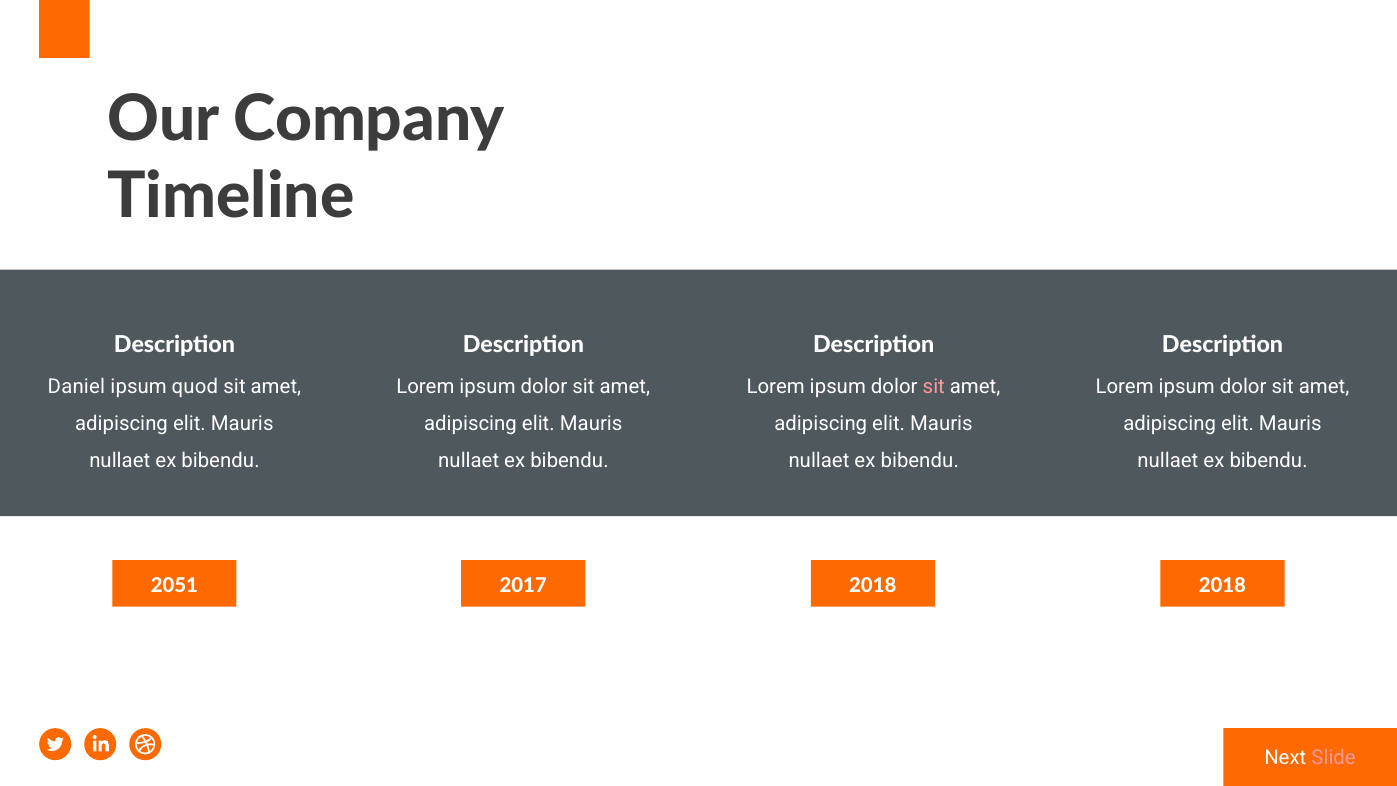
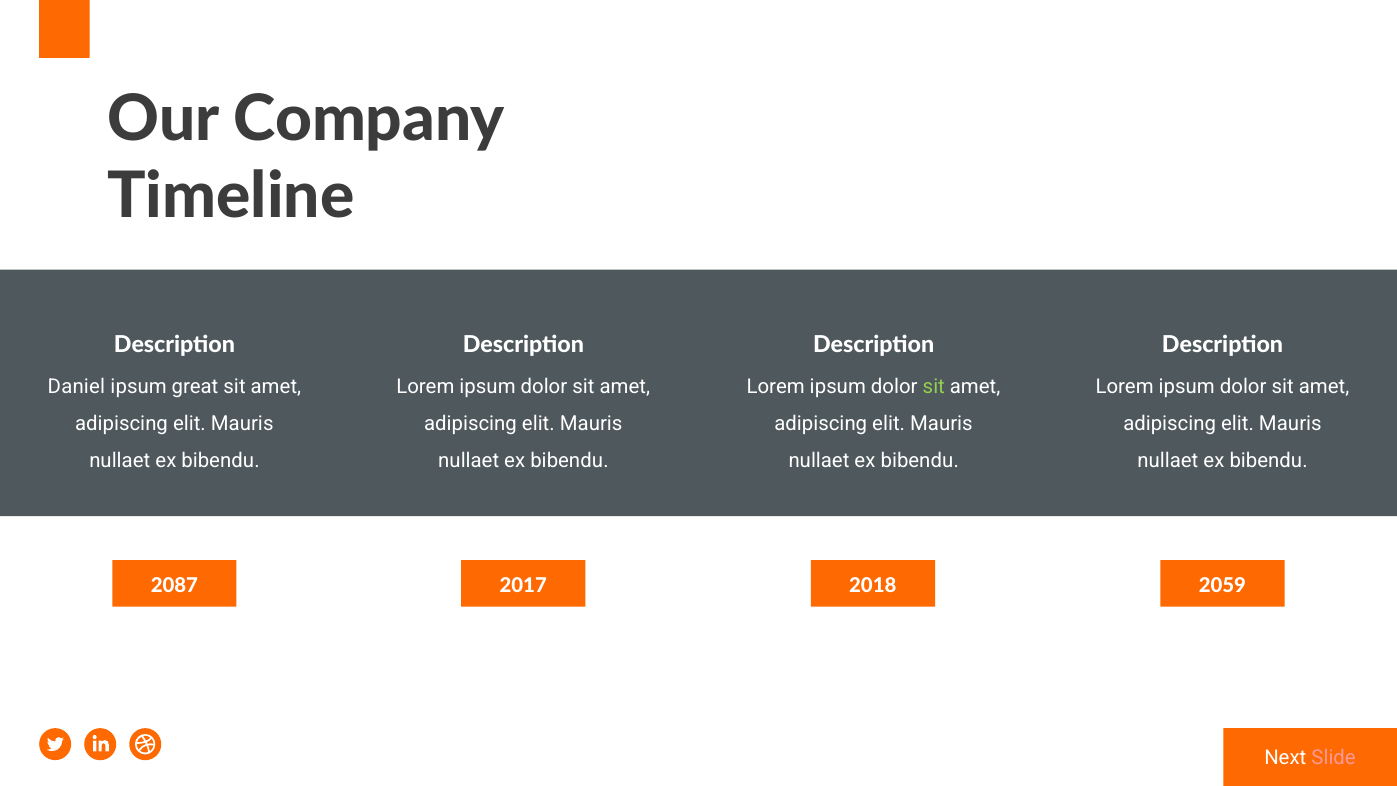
quod: quod -> great
sit at (934, 387) colour: pink -> light green
2051: 2051 -> 2087
2018 2018: 2018 -> 2059
